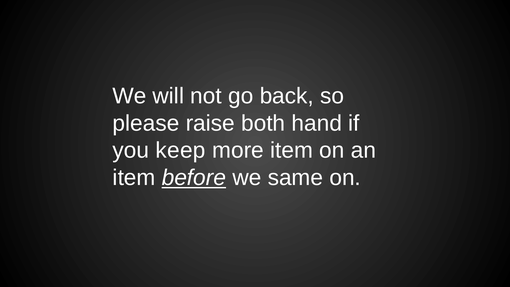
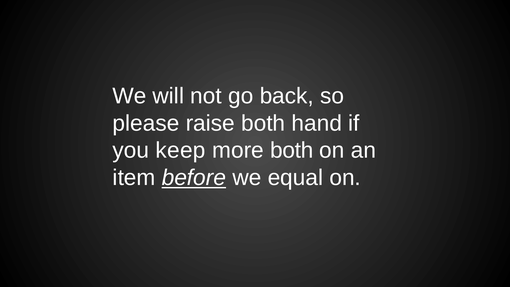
more item: item -> both
same: same -> equal
